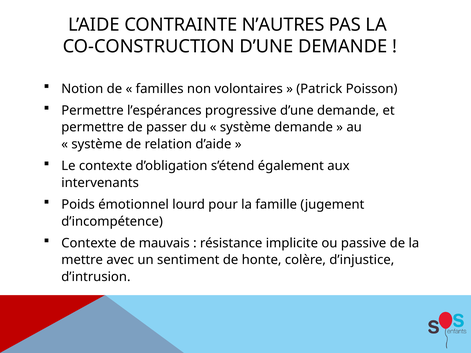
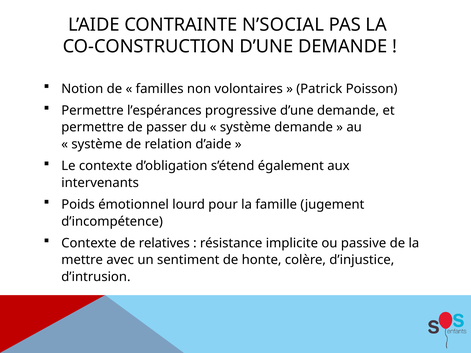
N’AUTRES: N’AUTRES -> N’SOCIAL
mauvais: mauvais -> relatives
